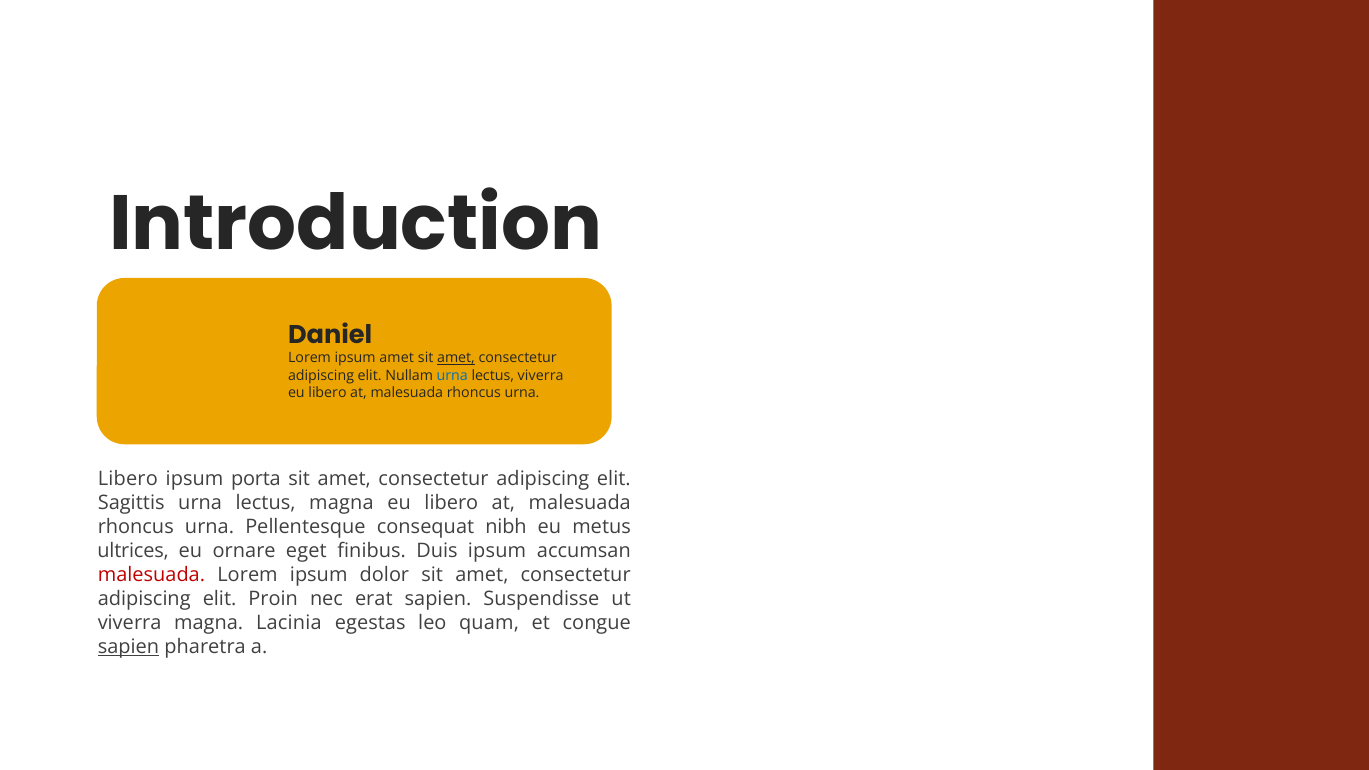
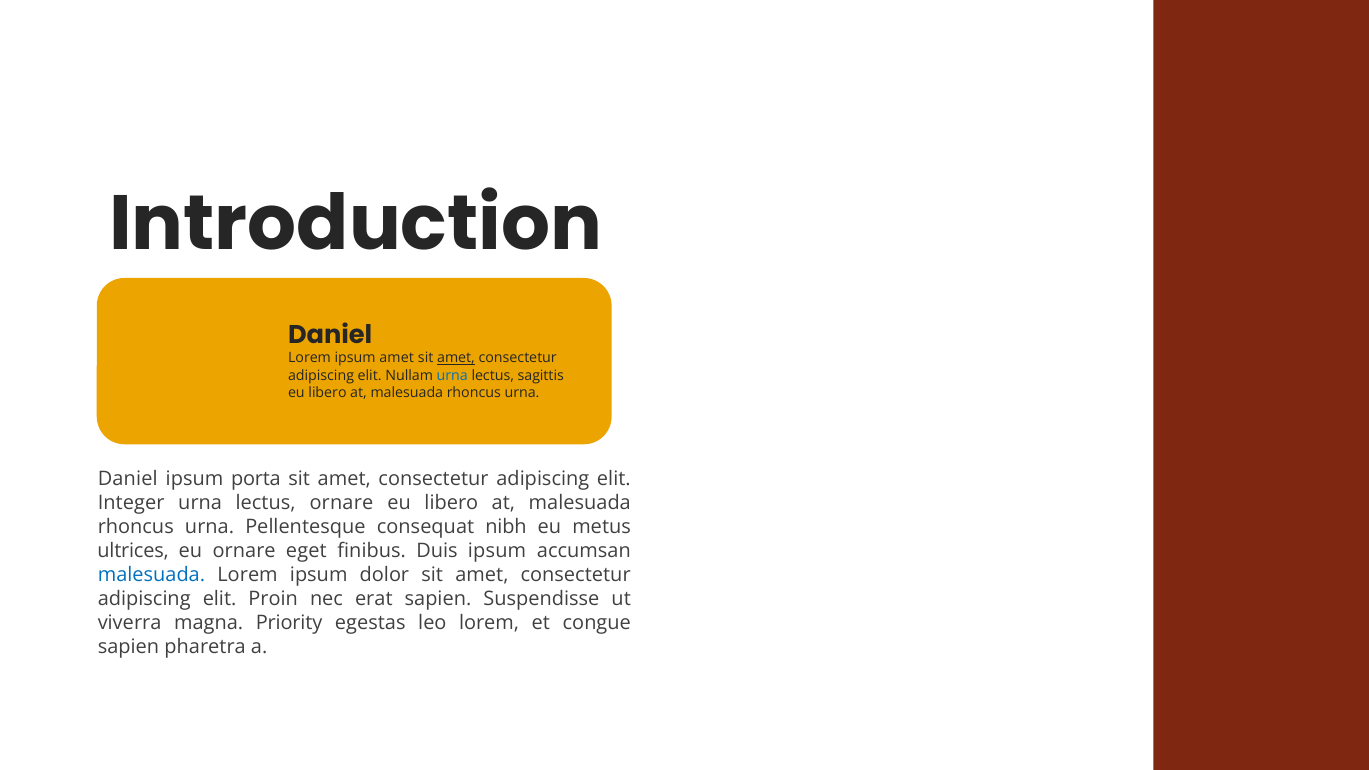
lectus viverra: viverra -> sagittis
Libero at (128, 479): Libero -> Daniel
Sagittis: Sagittis -> Integer
lectus magna: magna -> ornare
malesuada at (151, 575) colour: red -> blue
Lacinia: Lacinia -> Priority
leo quam: quam -> lorem
sapien at (128, 647) underline: present -> none
